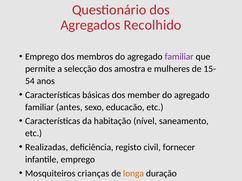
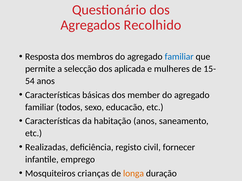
Emprego at (42, 57): Emprego -> Resposta
familiar at (179, 57) colour: purple -> blue
amostra: amostra -> aplicada
antes: antes -> todos
habitação nível: nível -> anos
